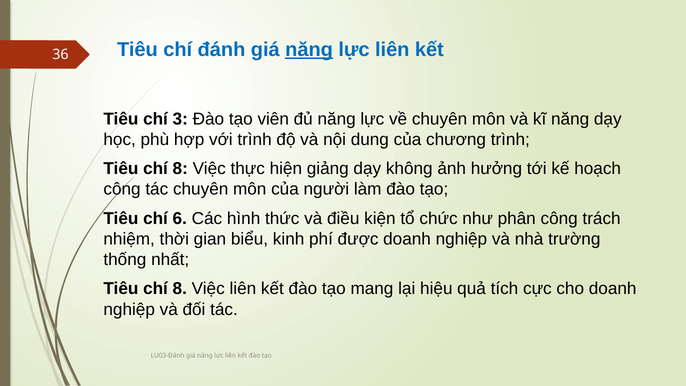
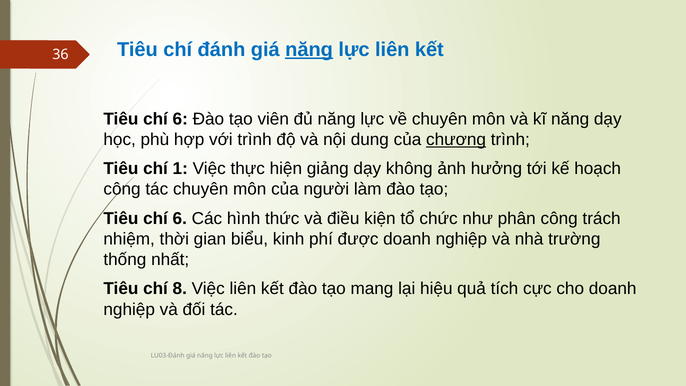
3 at (180, 119): 3 -> 6
chương underline: none -> present
8 at (180, 169): 8 -> 1
